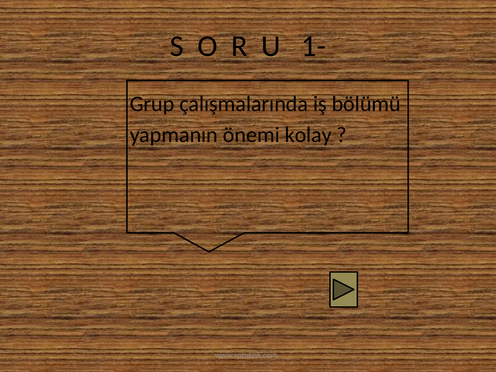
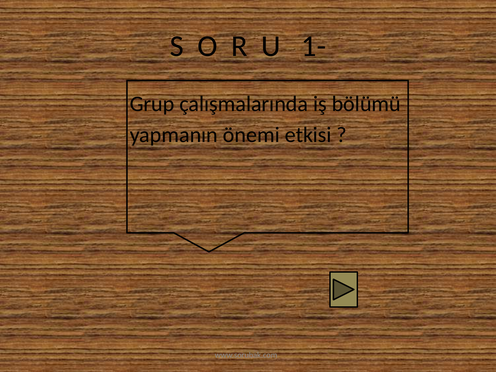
kolay: kolay -> etkisi
